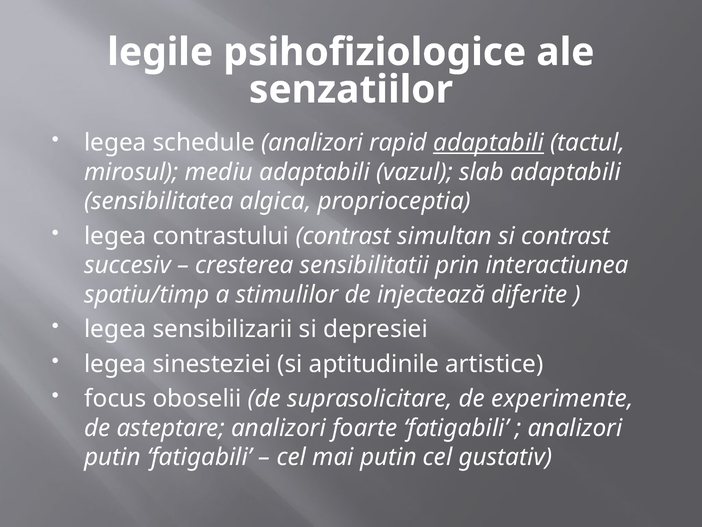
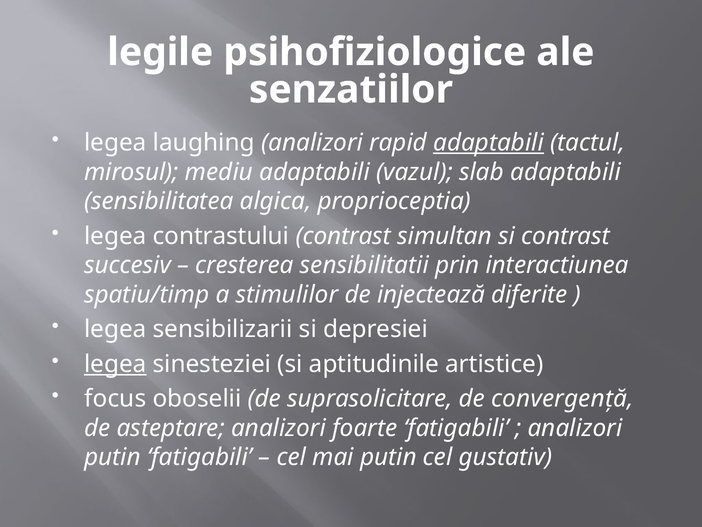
schedule: schedule -> laughing
legea at (115, 364) underline: none -> present
experimente: experimente -> convergenţă
